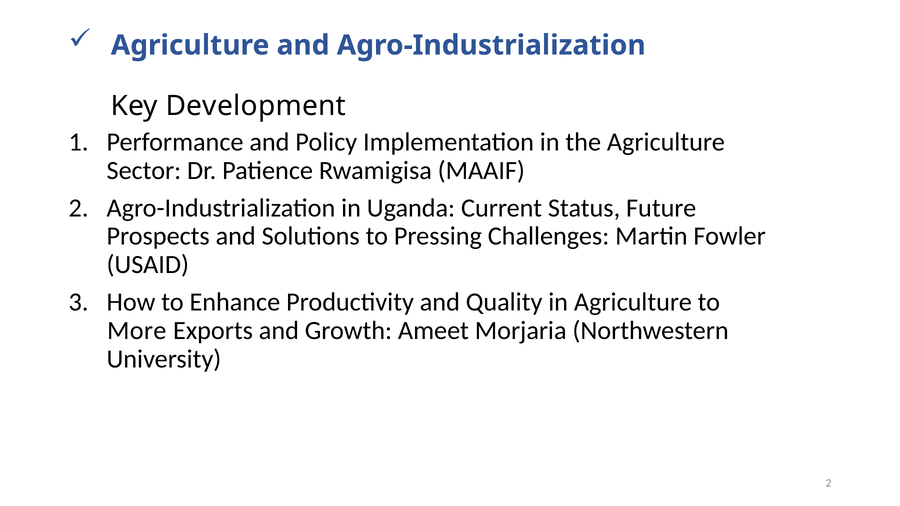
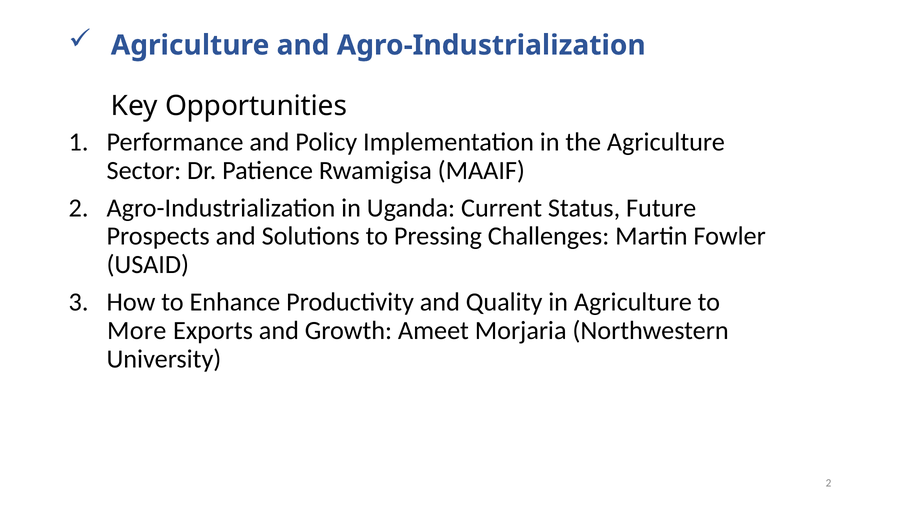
Development: Development -> Opportunities
